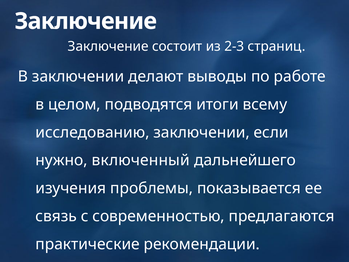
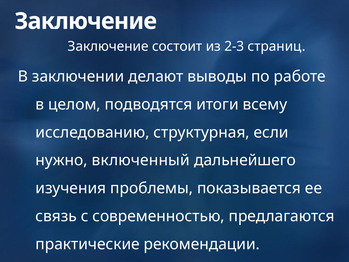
исследованию заключении: заключении -> структурная
